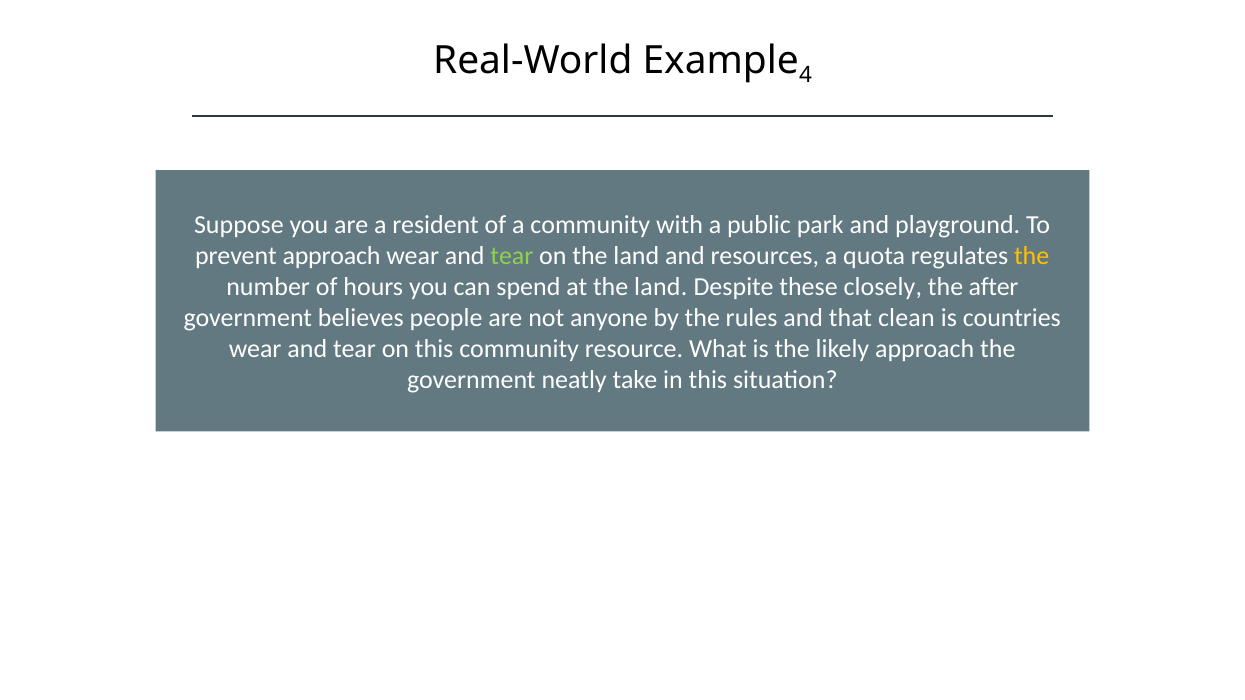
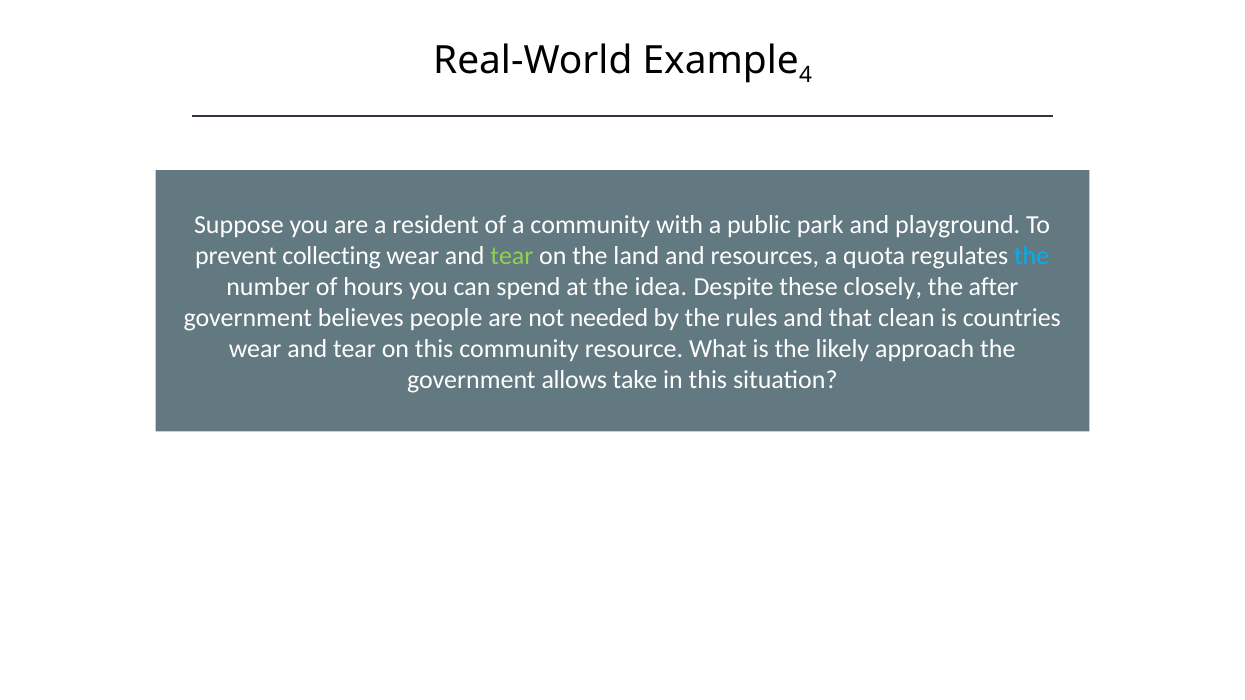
prevent approach: approach -> collecting
the at (1032, 256) colour: yellow -> light blue
at the land: land -> idea
anyone: anyone -> needed
neatly: neatly -> allows
